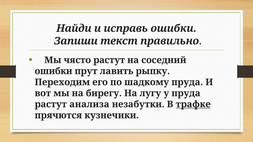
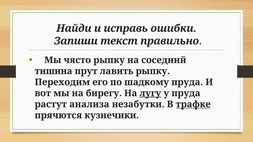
чясто растут: растут -> рыпку
ошибки at (54, 71): ошибки -> тишина
лугу underline: none -> present
